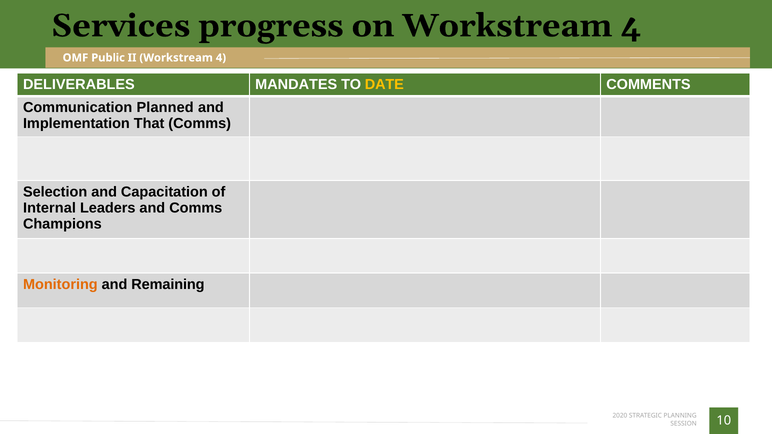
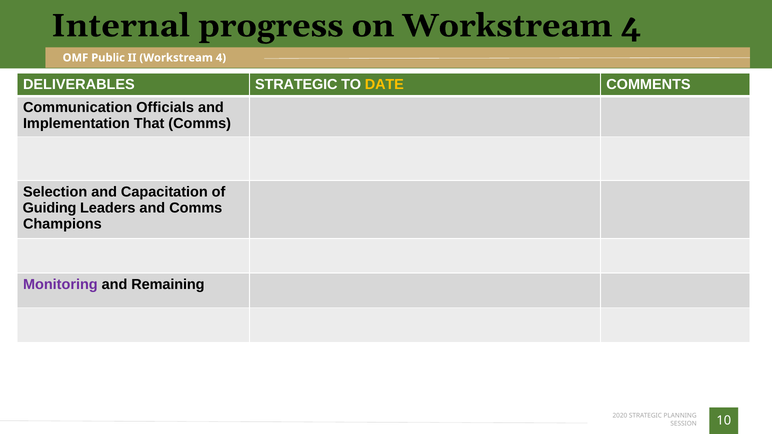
Services: Services -> Internal
DELIVERABLES MANDATES: MANDATES -> STRATEGIC
Planned: Planned -> Officials
Internal: Internal -> Guiding
Monitoring colour: orange -> purple
